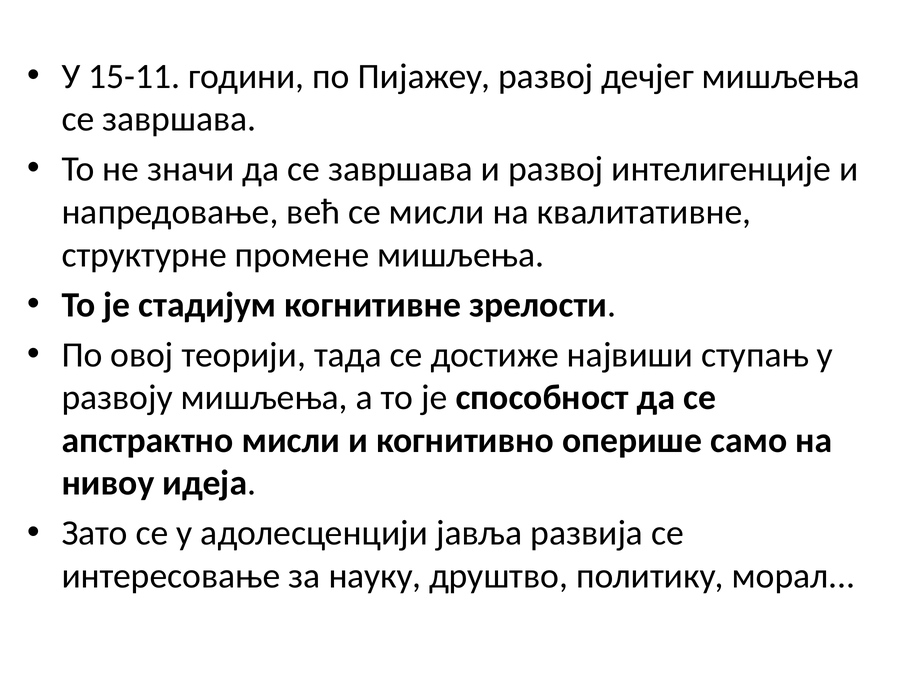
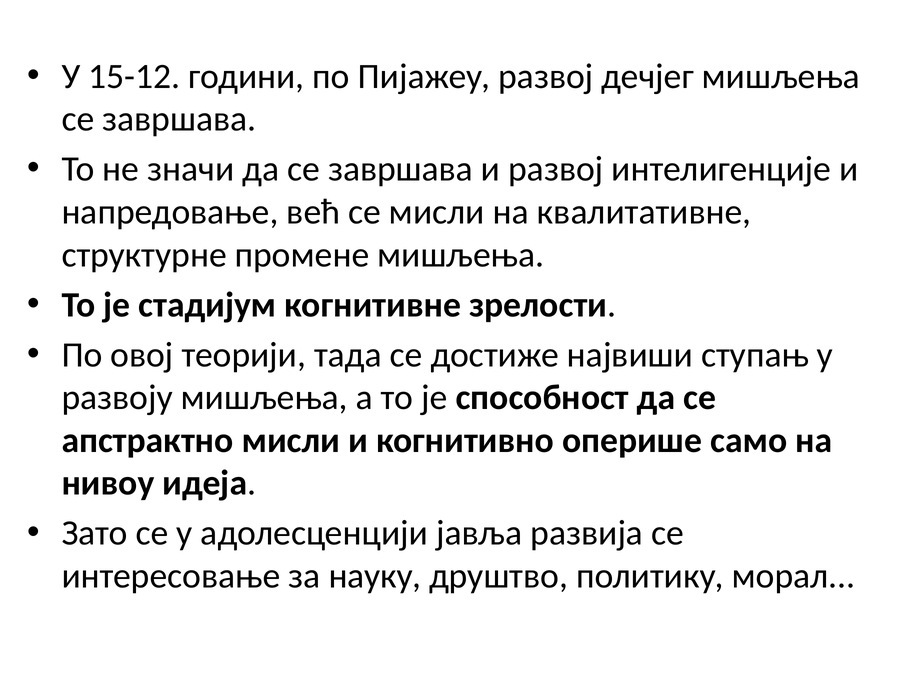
15-11: 15-11 -> 15-12
